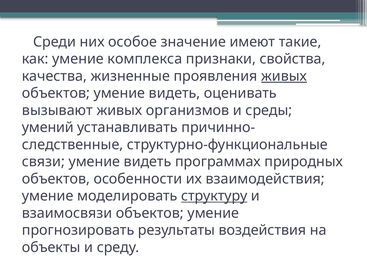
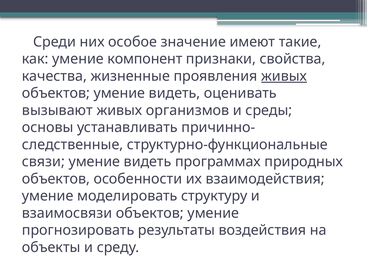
комплекса: комплекса -> компонент
умений: умений -> основы
структуру underline: present -> none
